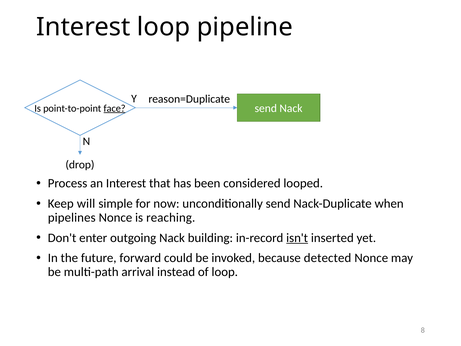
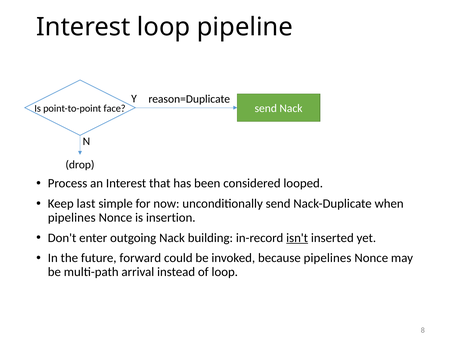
face underline: present -> none
will: will -> last
reaching: reaching -> insertion
because detected: detected -> pipelines
